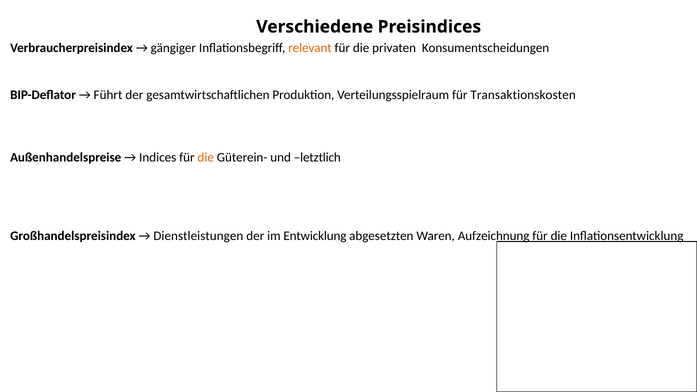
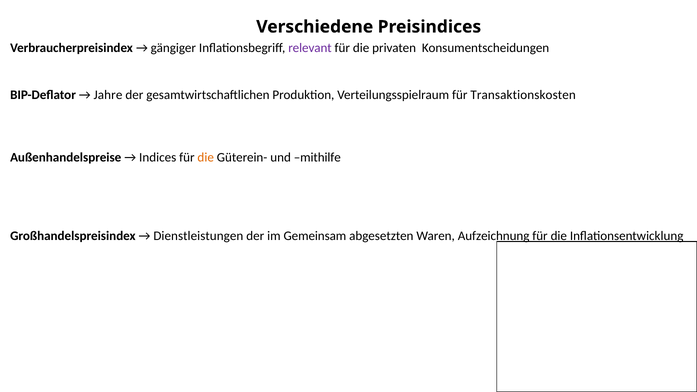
relevant colour: orange -> purple
Führt: Führt -> Jahre
letztlich: letztlich -> mithilfe
Entwicklung: Entwicklung -> Gemeinsam
